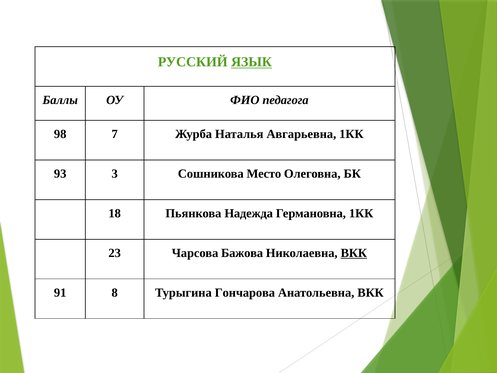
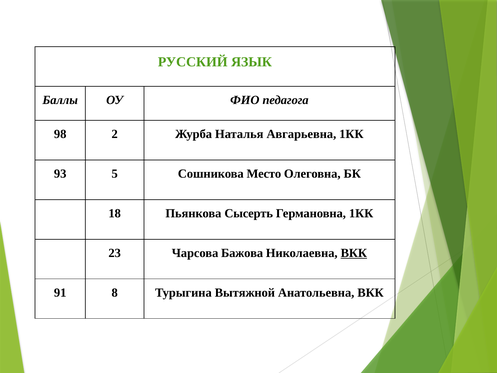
ЯЗЫК underline: present -> none
7: 7 -> 2
3: 3 -> 5
Надежда: Надежда -> Сысерть
Гончарова: Гончарова -> Вытяжной
